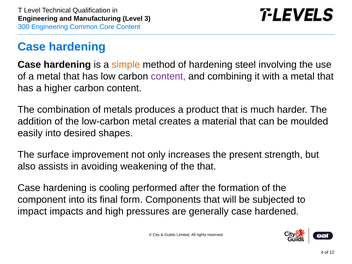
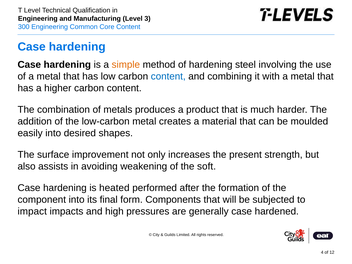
content at (168, 76) colour: purple -> blue
the that: that -> soft
cooling: cooling -> heated
